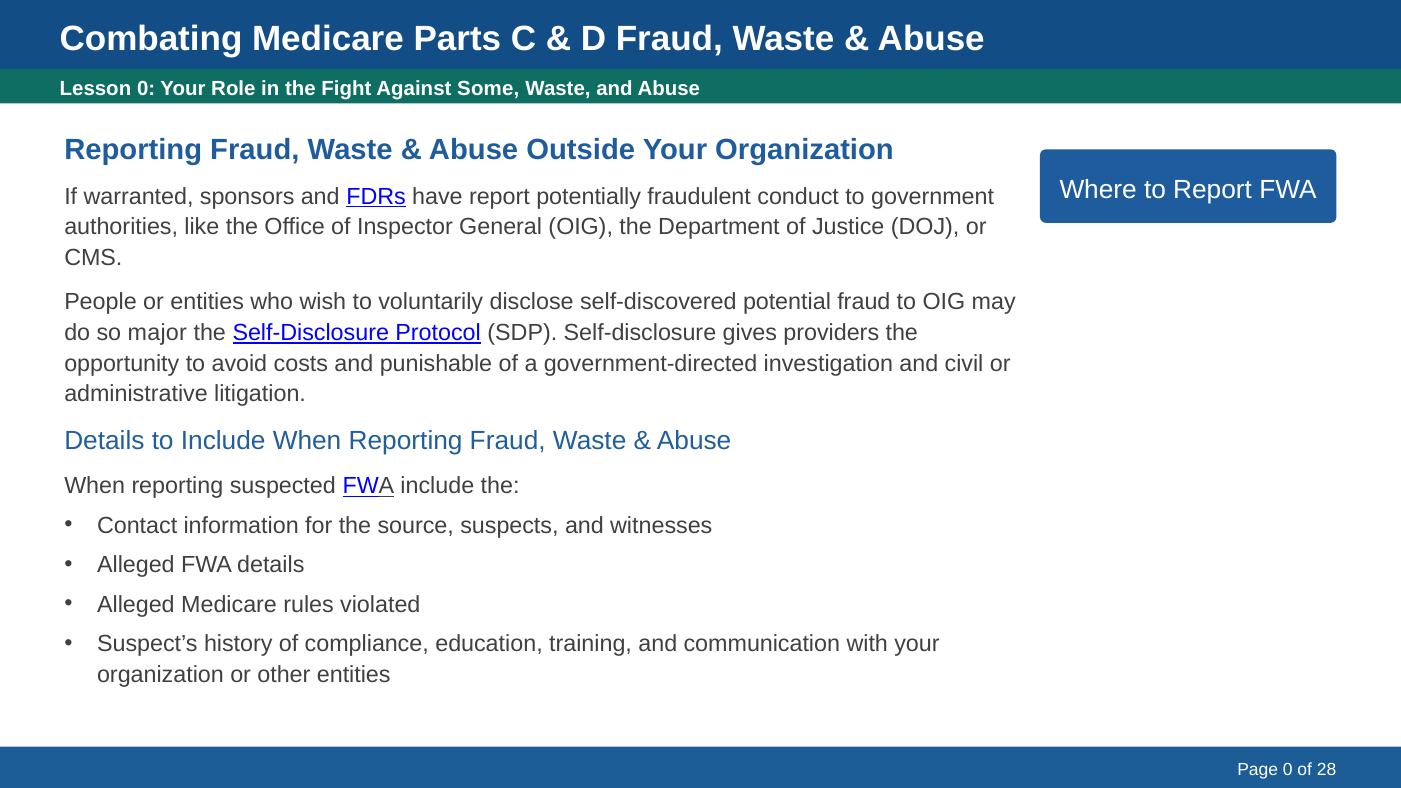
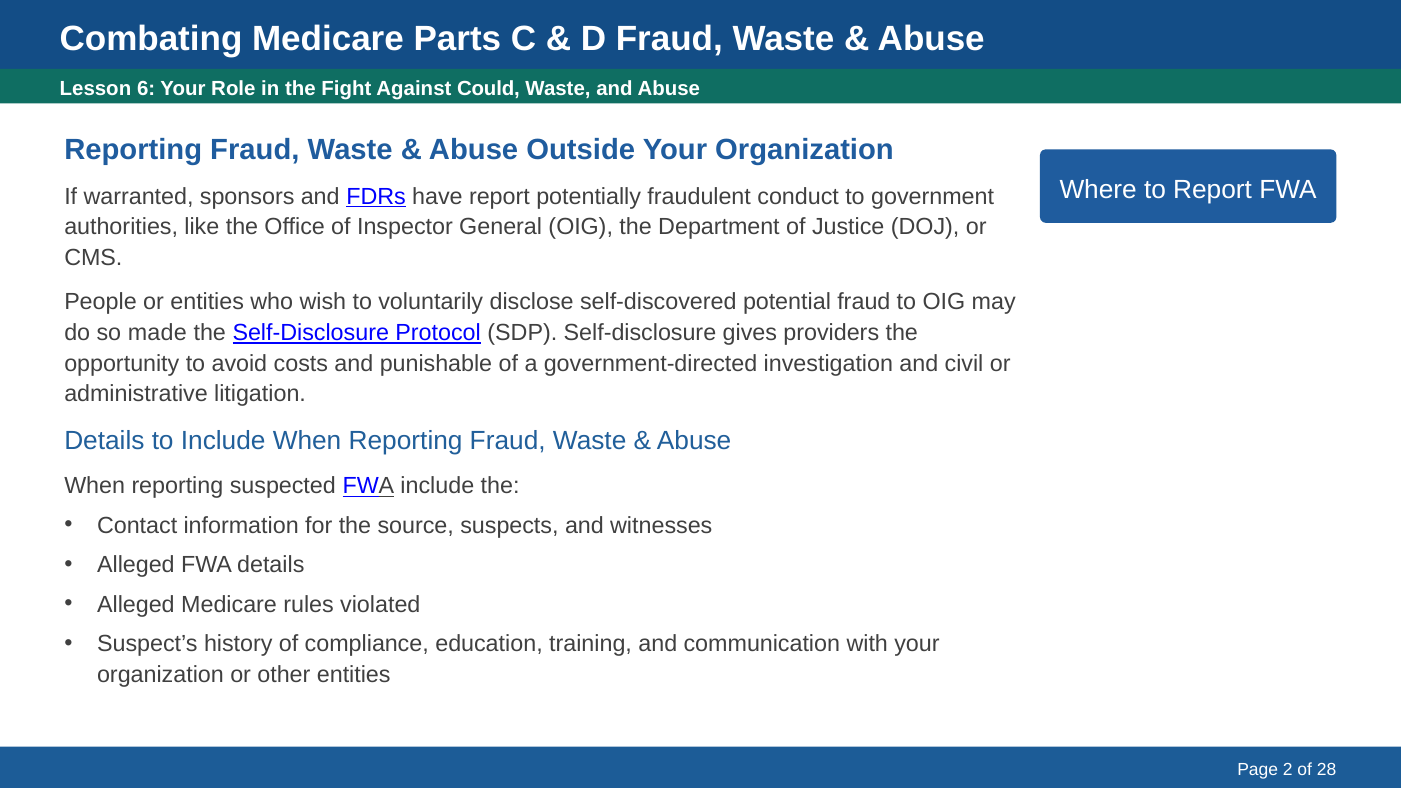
Lesson 0: 0 -> 6
Some: Some -> Could
major: major -> made
Page 0: 0 -> 2
